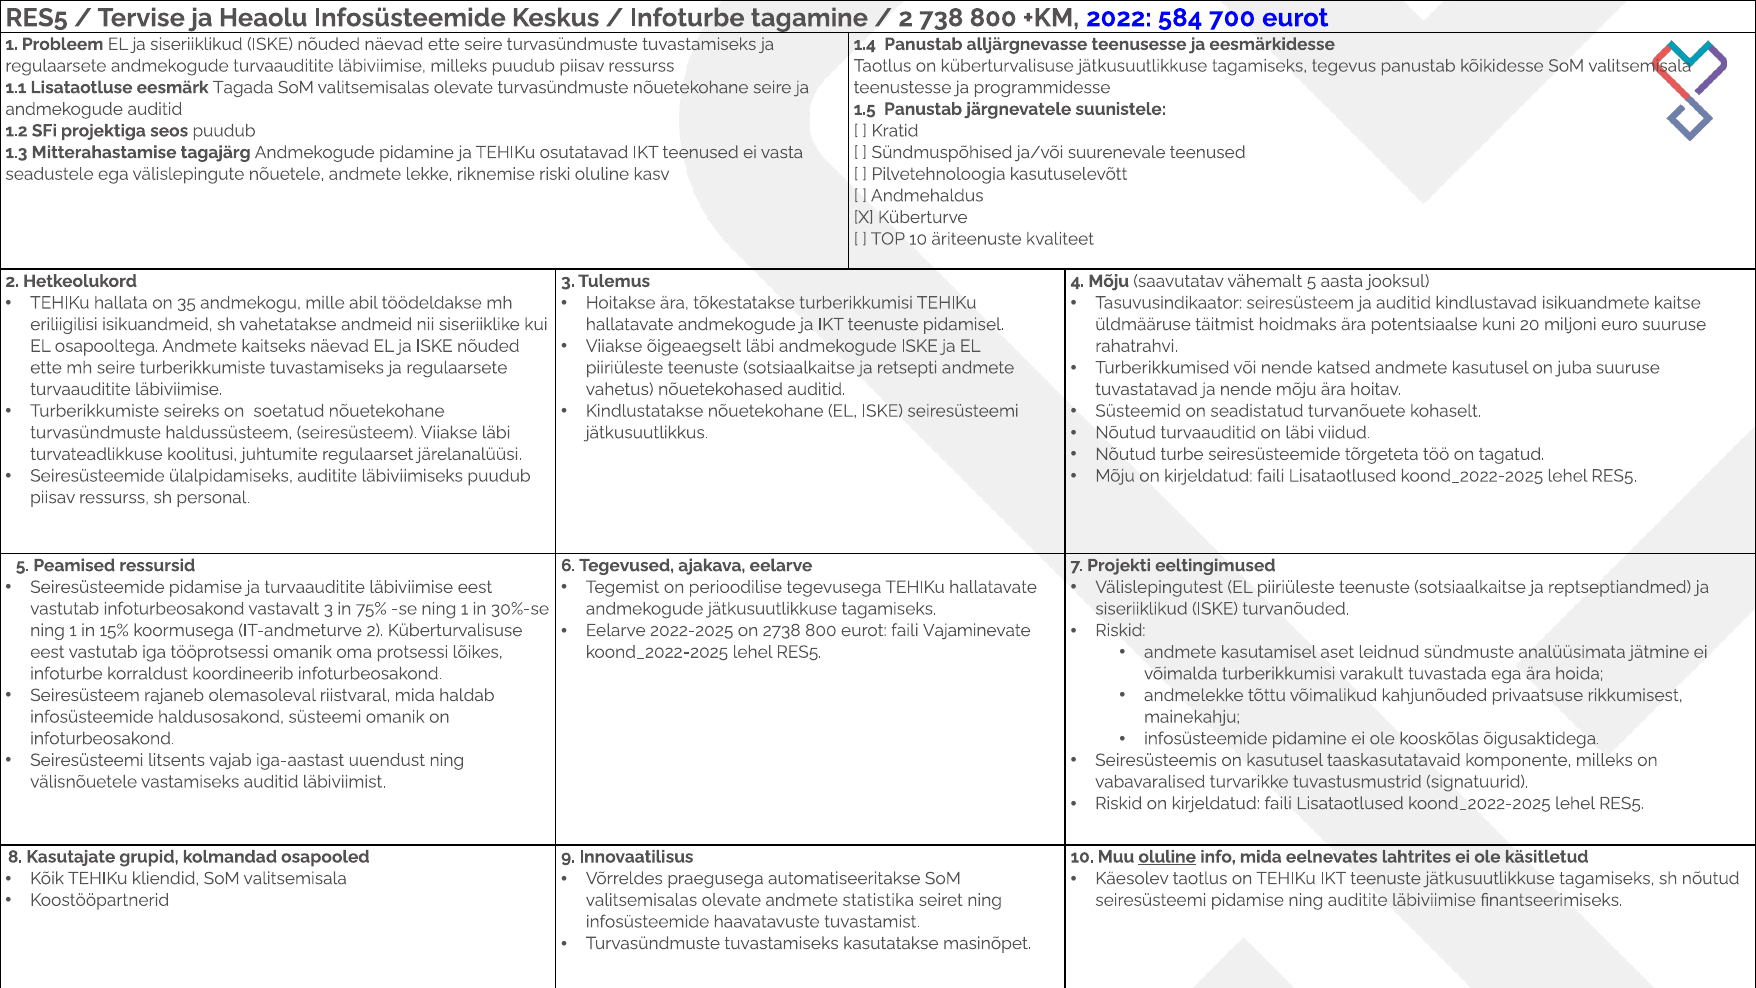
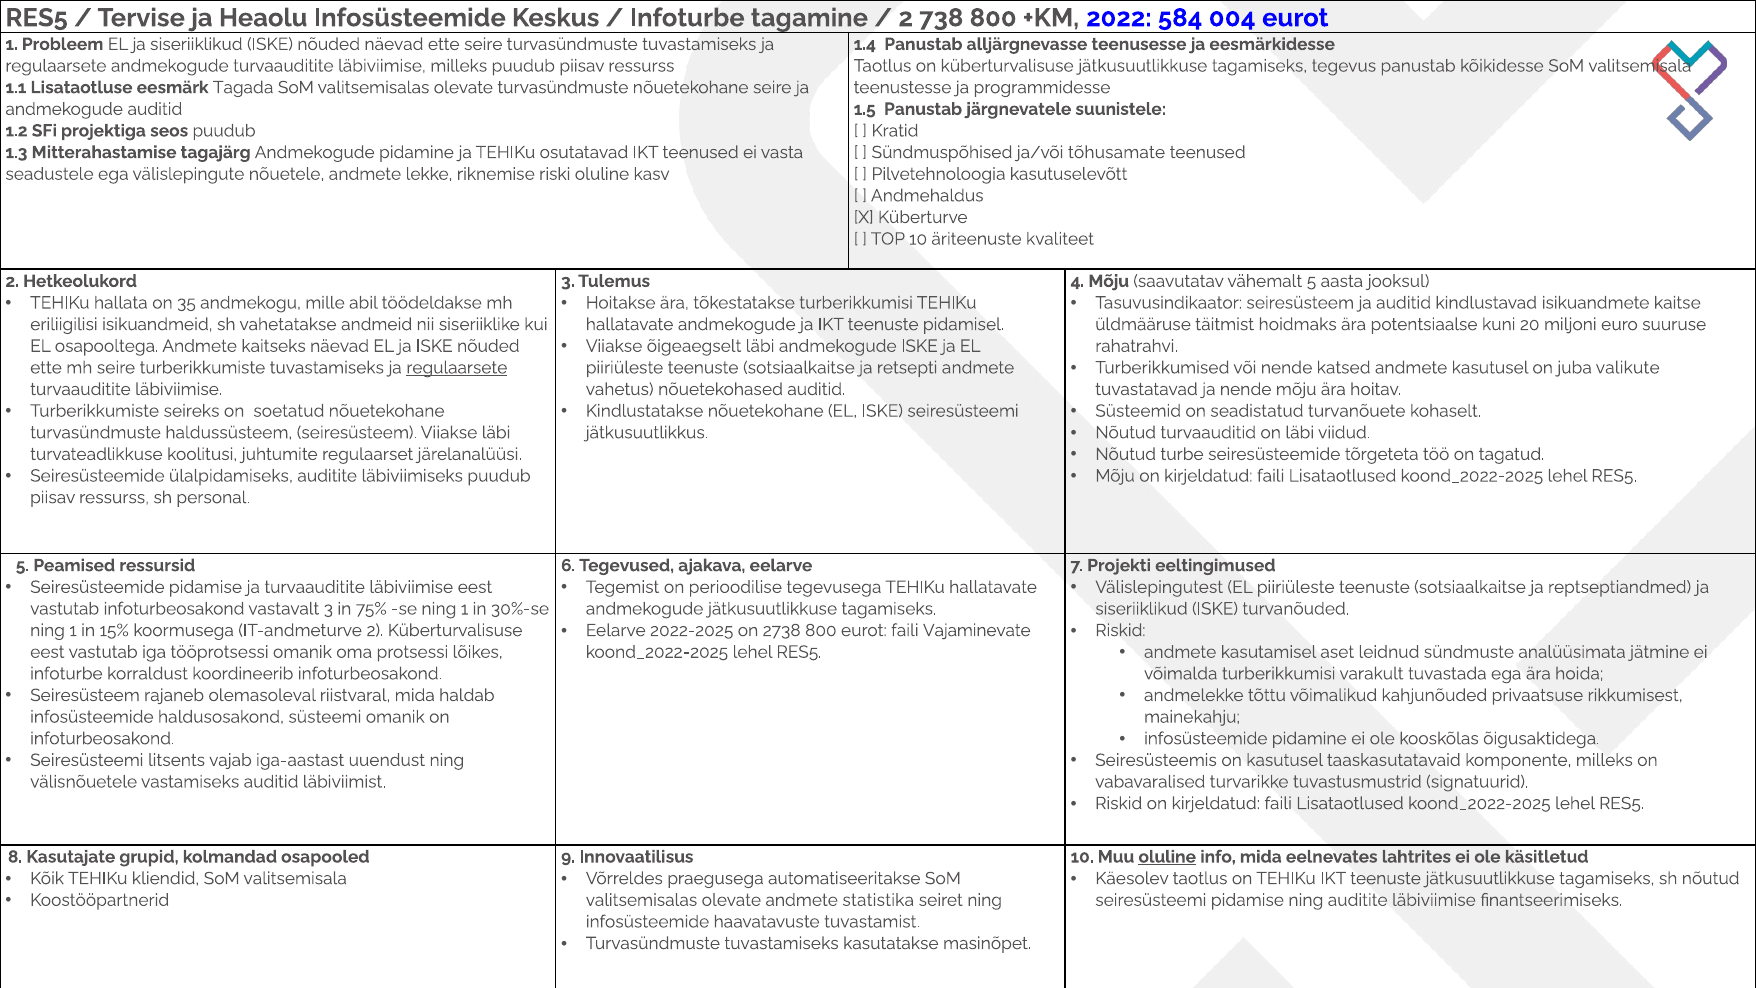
700: 700 -> 004
suurenevale: suurenevale -> tõhusamate
juba suuruse: suuruse -> valikute
regulaarsete at (457, 368) underline: none -> present
